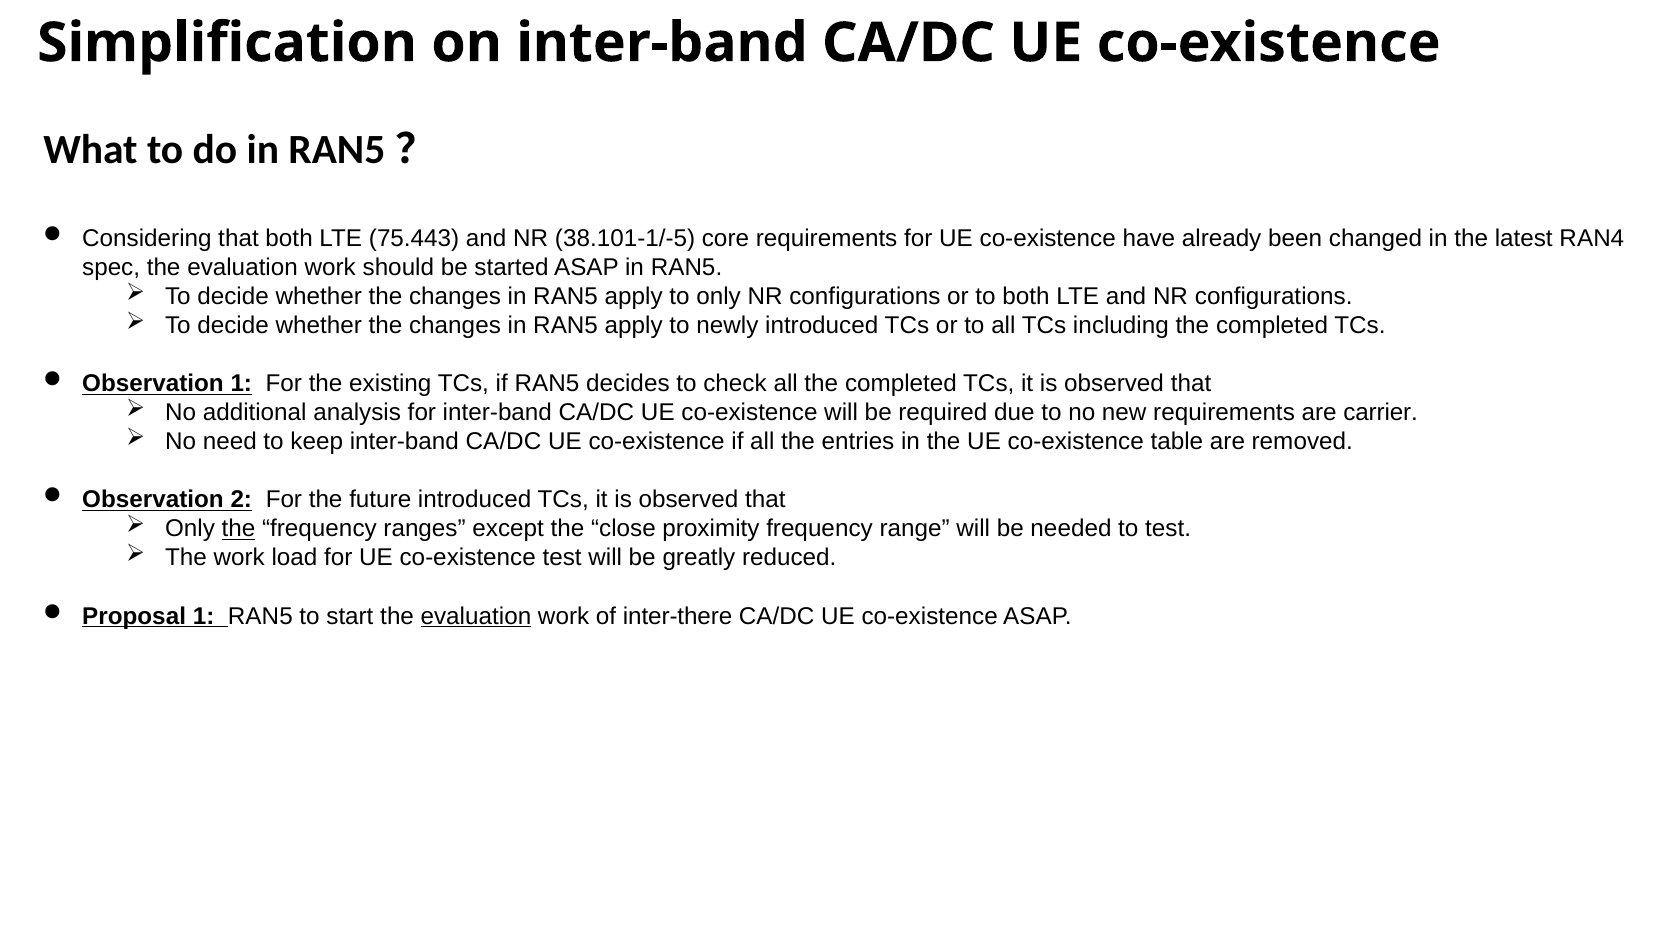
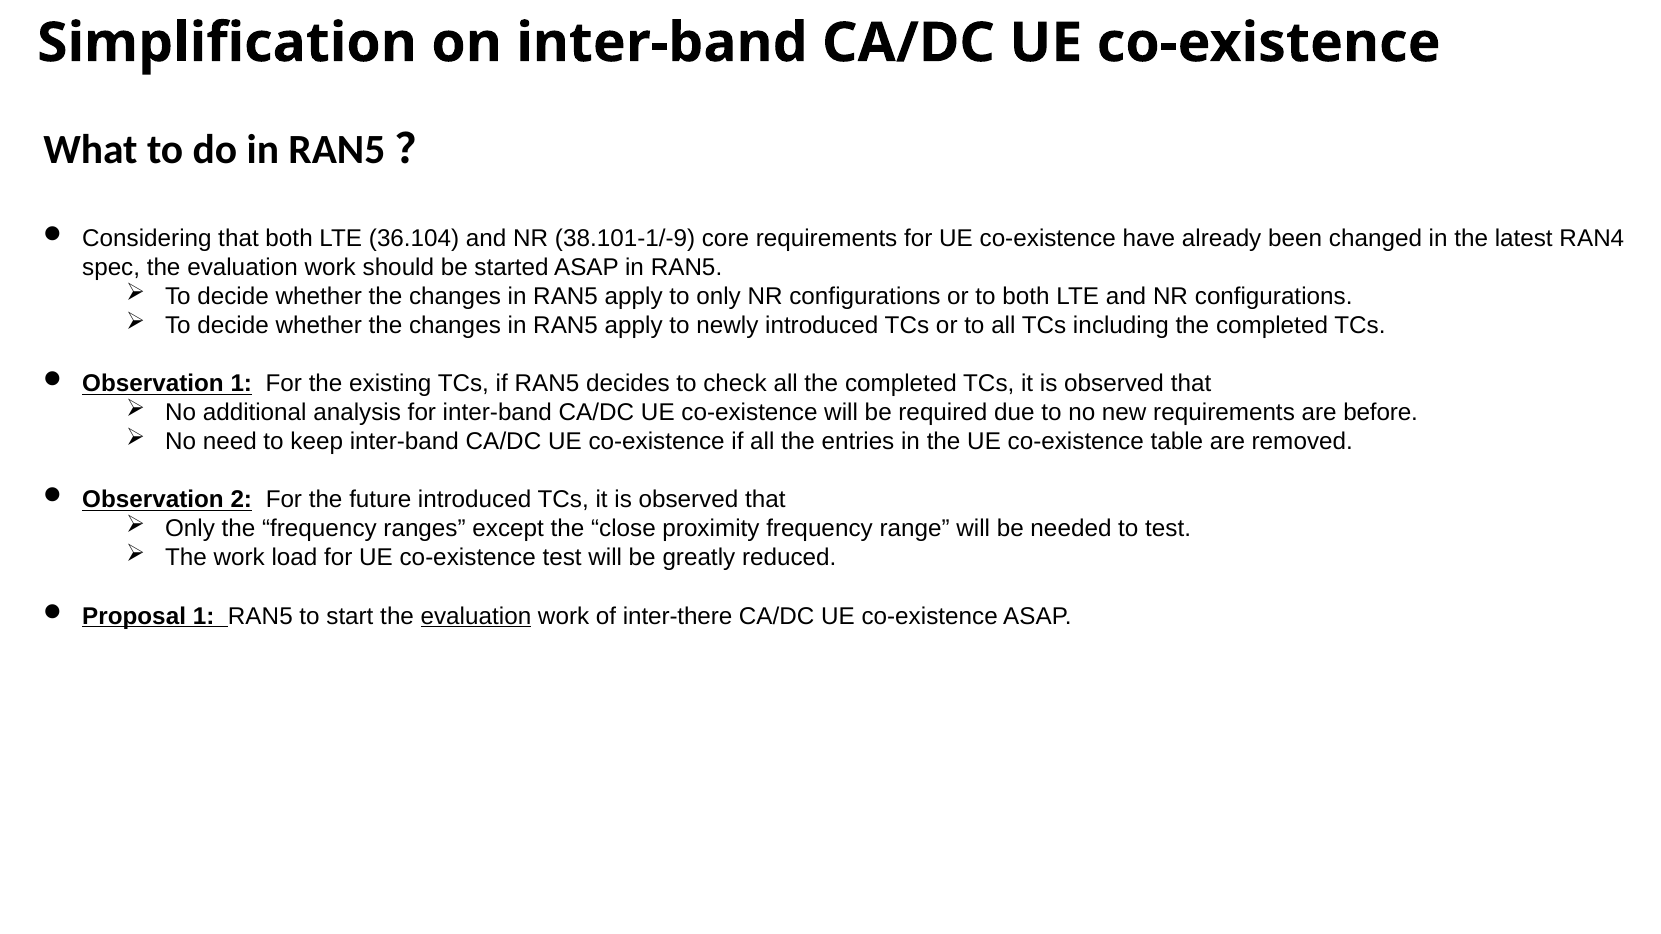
75.443: 75.443 -> 36.104
38.101-1/-5: 38.101-1/-5 -> 38.101-1/-9
carrier: carrier -> before
the at (239, 529) underline: present -> none
